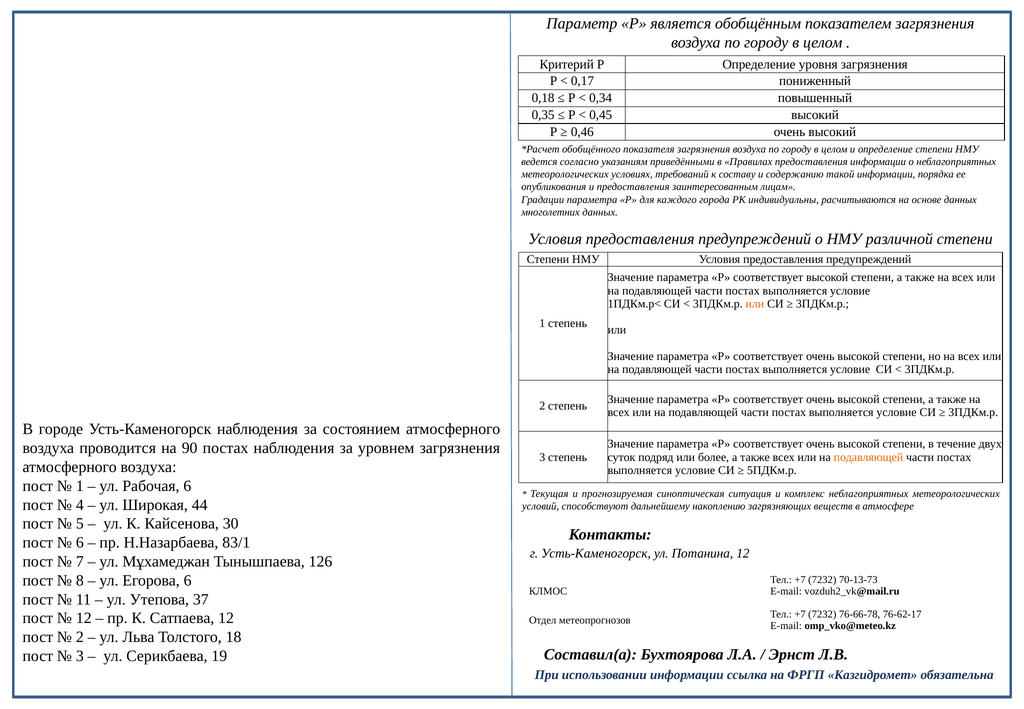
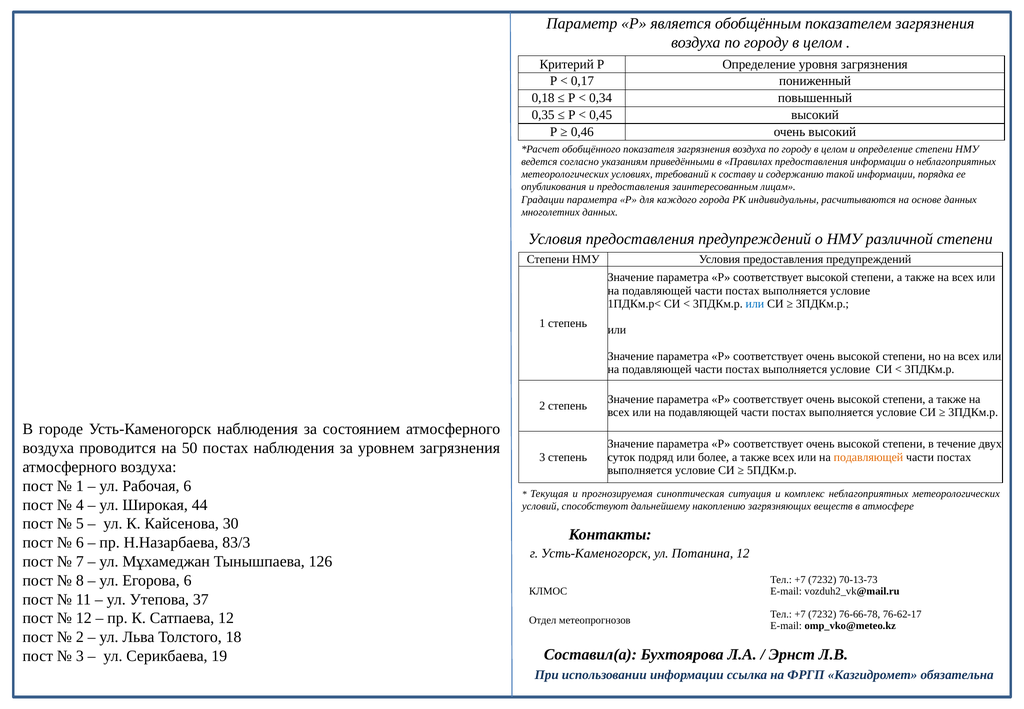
или at (755, 304) colour: orange -> blue
90: 90 -> 50
83/1: 83/1 -> 83/3
